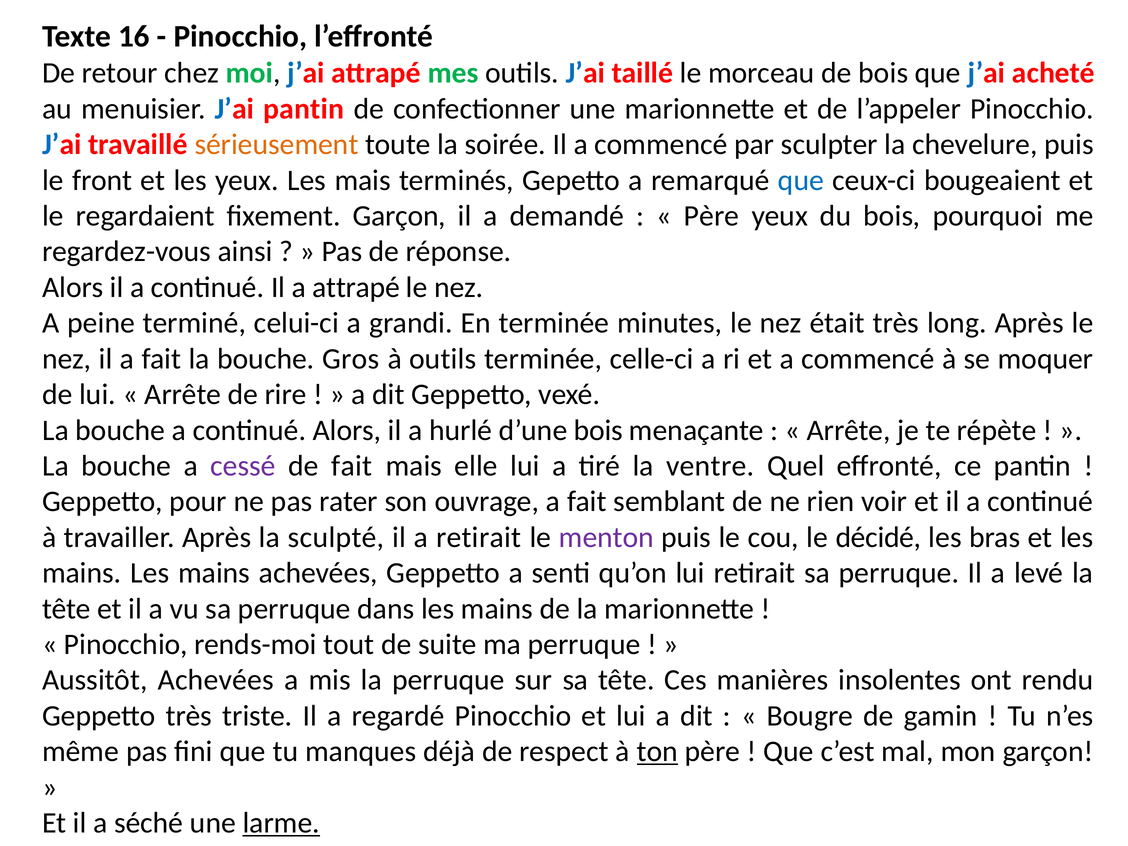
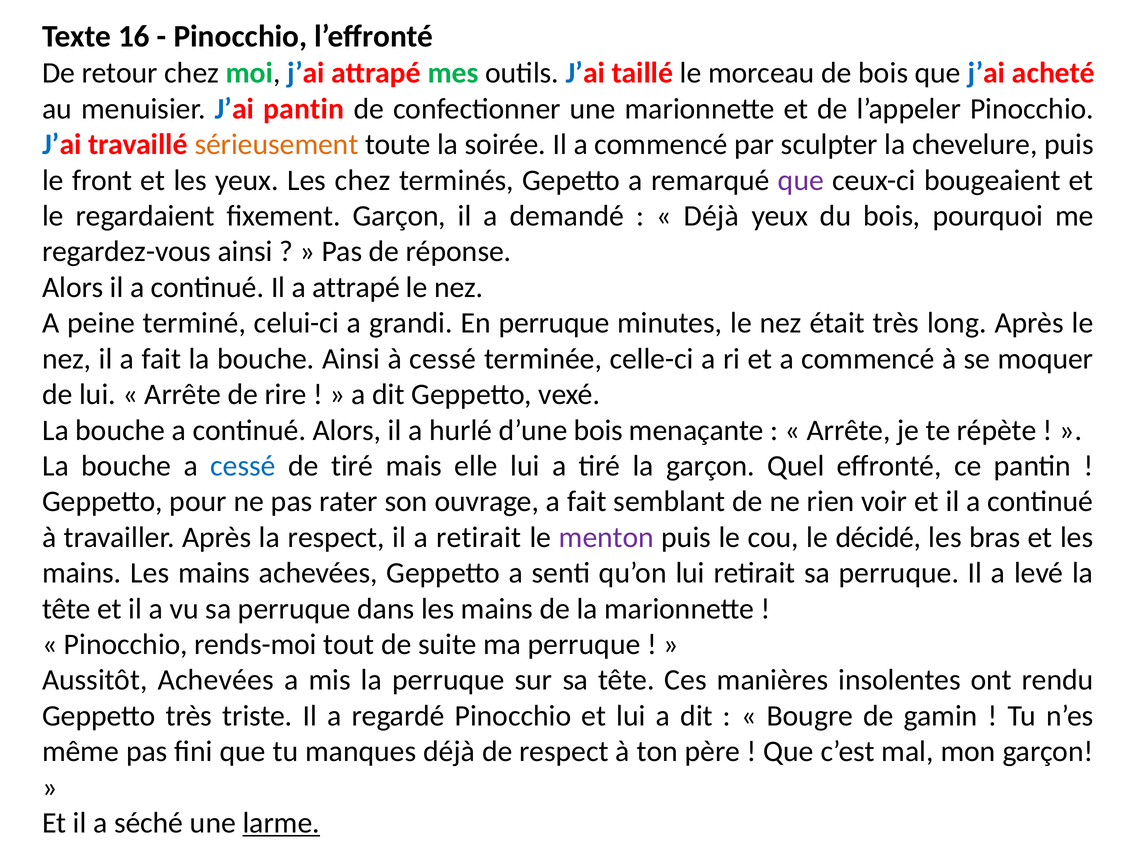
Les mais: mais -> chez
que at (801, 180) colour: blue -> purple
Père at (711, 216): Père -> Déjà
En terminée: terminée -> perruque
bouche Gros: Gros -> Ainsi
à outils: outils -> cessé
cessé at (243, 466) colour: purple -> blue
de fait: fait -> tiré
la ventre: ventre -> garçon
la sculpté: sculpté -> respect
ton underline: present -> none
